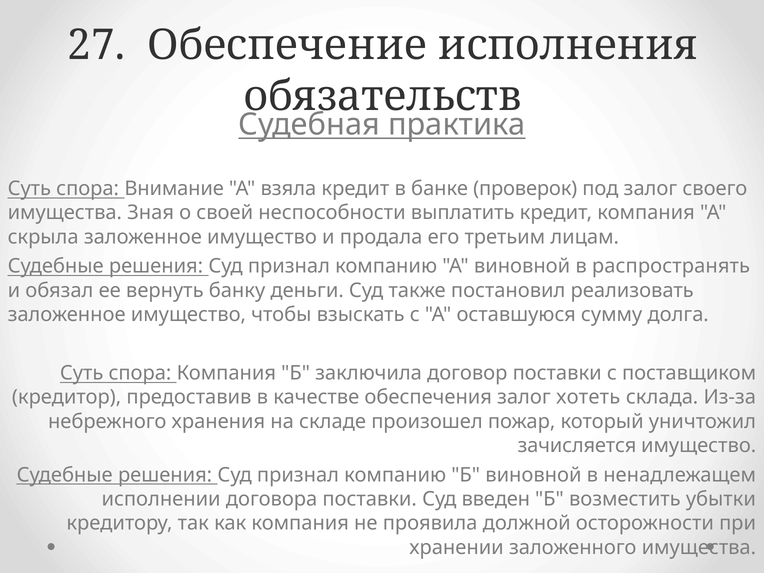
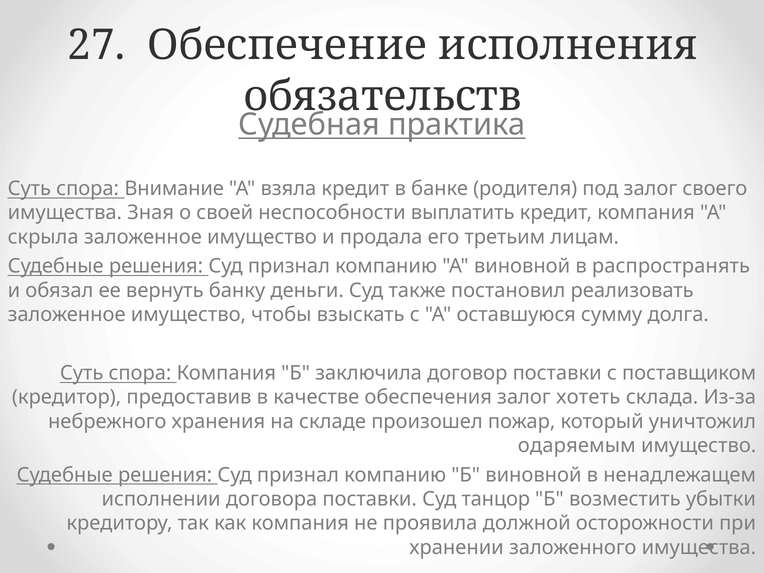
проверок: проверок -> родителя
зачисляется: зачисляется -> одаряемым
введен: введен -> танцор
